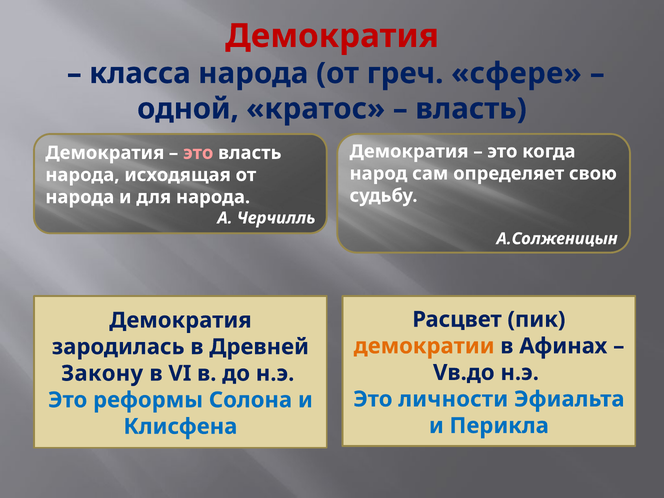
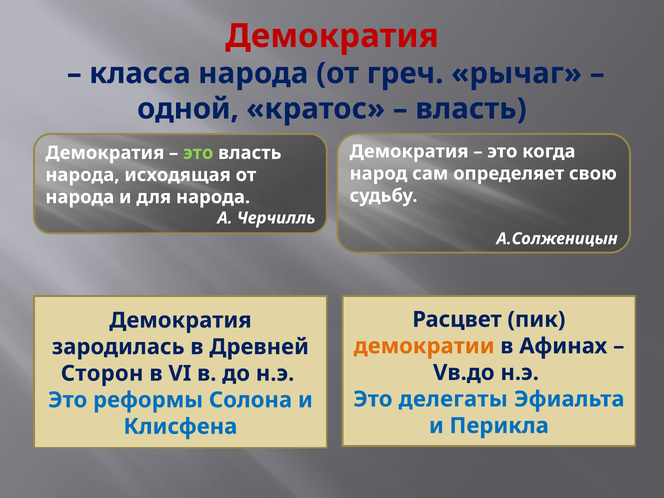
сфере: сфере -> рычаг
это at (198, 153) colour: pink -> light green
Закону: Закону -> Сторон
личности: личности -> делегаты
